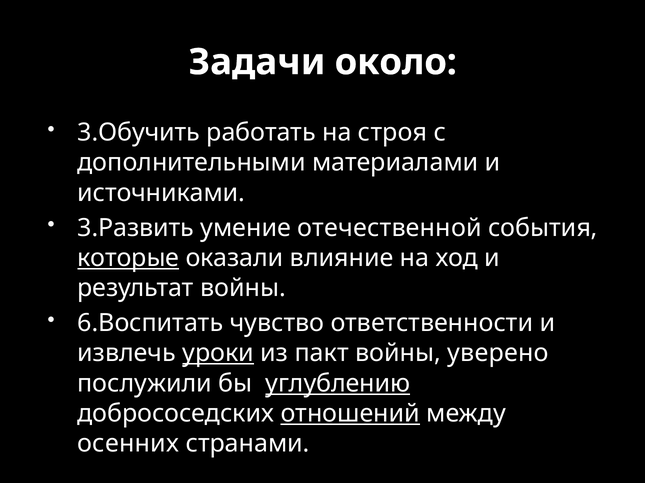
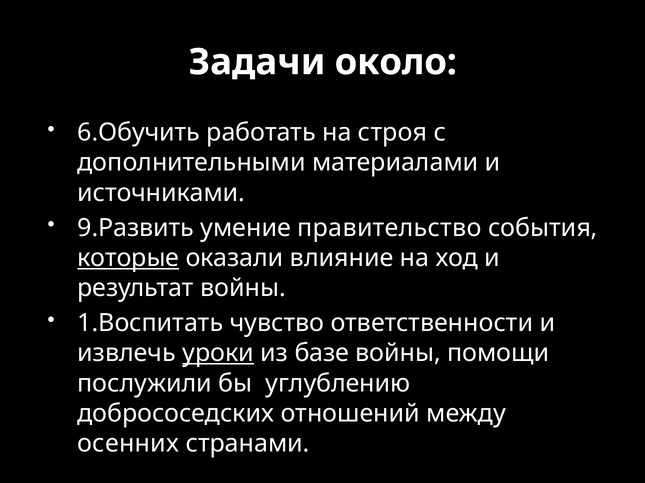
3.Обучить: 3.Обучить -> 6.Обучить
3.Развить: 3.Развить -> 9.Развить
отечественной: отечественной -> правительство
6.Воспитать: 6.Воспитать -> 1.Воспитать
пакт: пакт -> базе
уверено: уверено -> помощи
углублению underline: present -> none
отношений underline: present -> none
